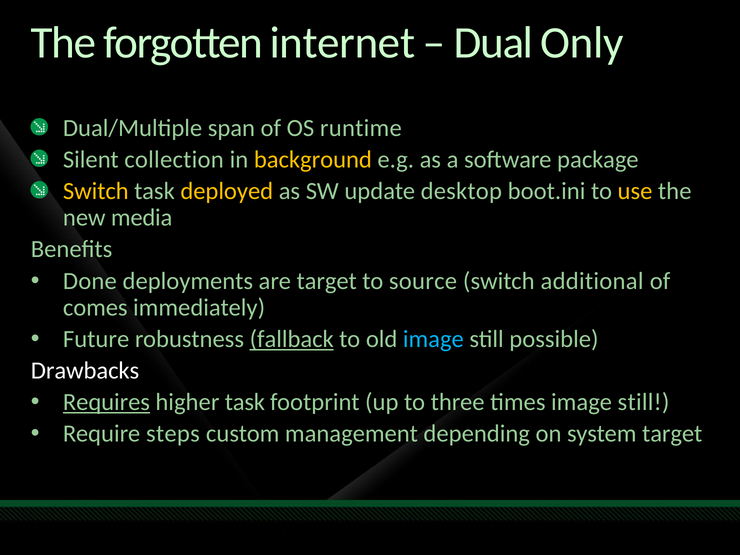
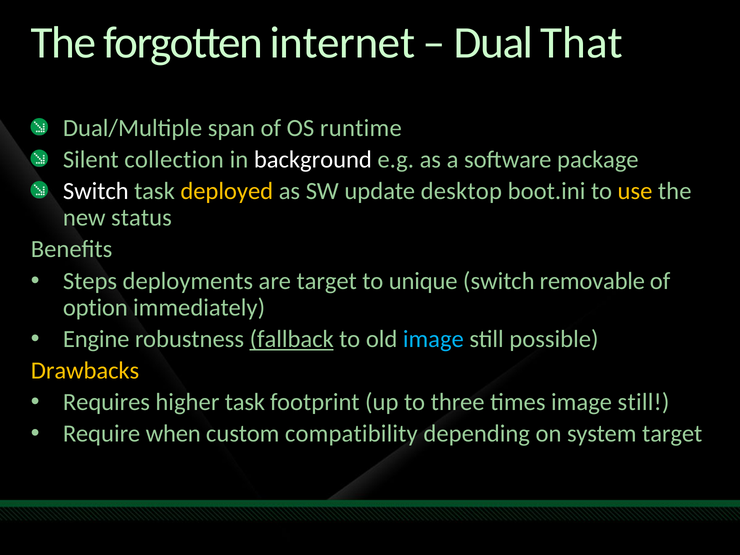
Only: Only -> That
background colour: yellow -> white
Switch at (96, 191) colour: yellow -> white
media: media -> status
Done: Done -> Steps
source: source -> unique
additional: additional -> removable
comes: comes -> option
Future: Future -> Engine
Drawbacks colour: white -> yellow
Requires underline: present -> none
steps: steps -> when
management: management -> compatibility
